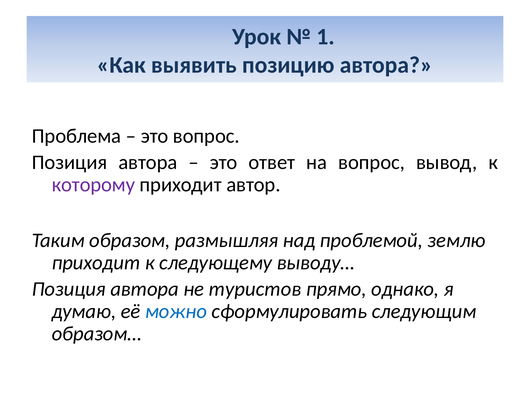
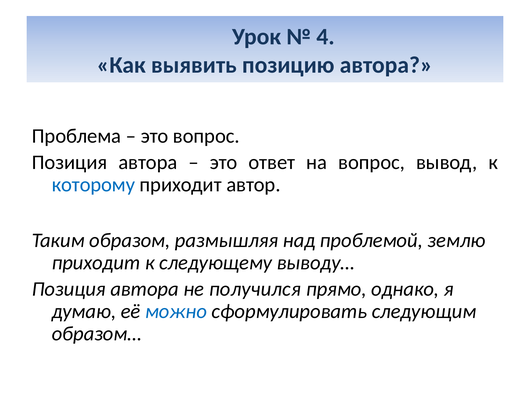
1: 1 -> 4
которому colour: purple -> blue
туристов: туристов -> получился
